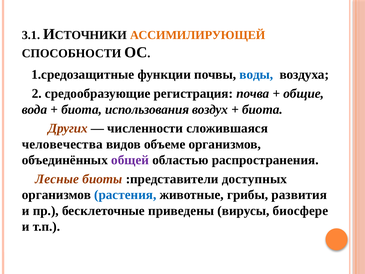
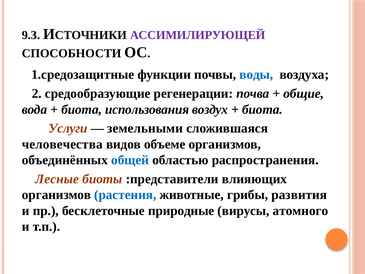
3.1: 3.1 -> 9.3
АССИМИЛИРУЮЩЕЙ colour: orange -> purple
регистрация: регистрация -> регенерации
Других: Других -> Услуги
численности: численности -> земельными
общей colour: purple -> blue
доступных: доступных -> влияющих
приведены: приведены -> природные
биосфере: биосфере -> атомного
